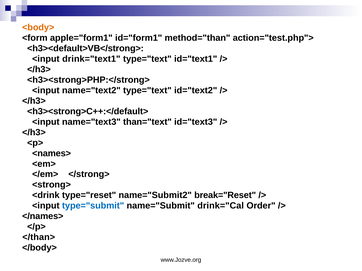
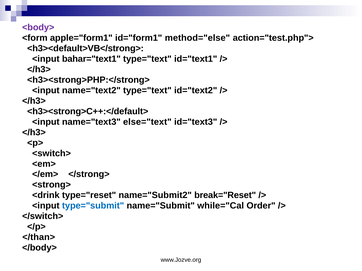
<body> colour: orange -> purple
method="than: method="than -> method="else
drink="text1: drink="text1 -> bahar="text1
than="text: than="text -> else="text
<names>: <names> -> <switch>
drink="Cal: drink="Cal -> while="Cal
</names>: </names> -> </switch>
